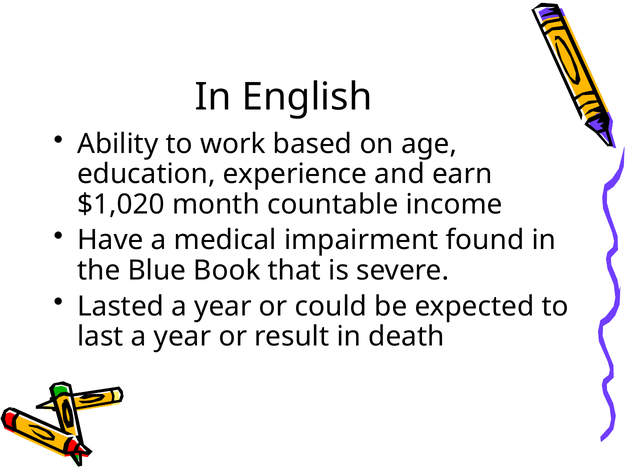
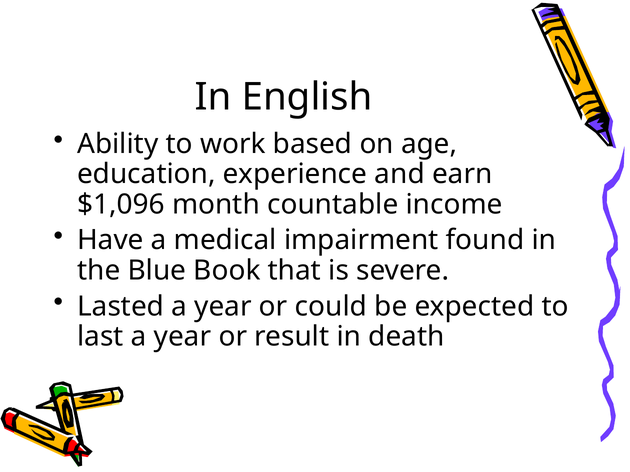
$1,020: $1,020 -> $1,096
